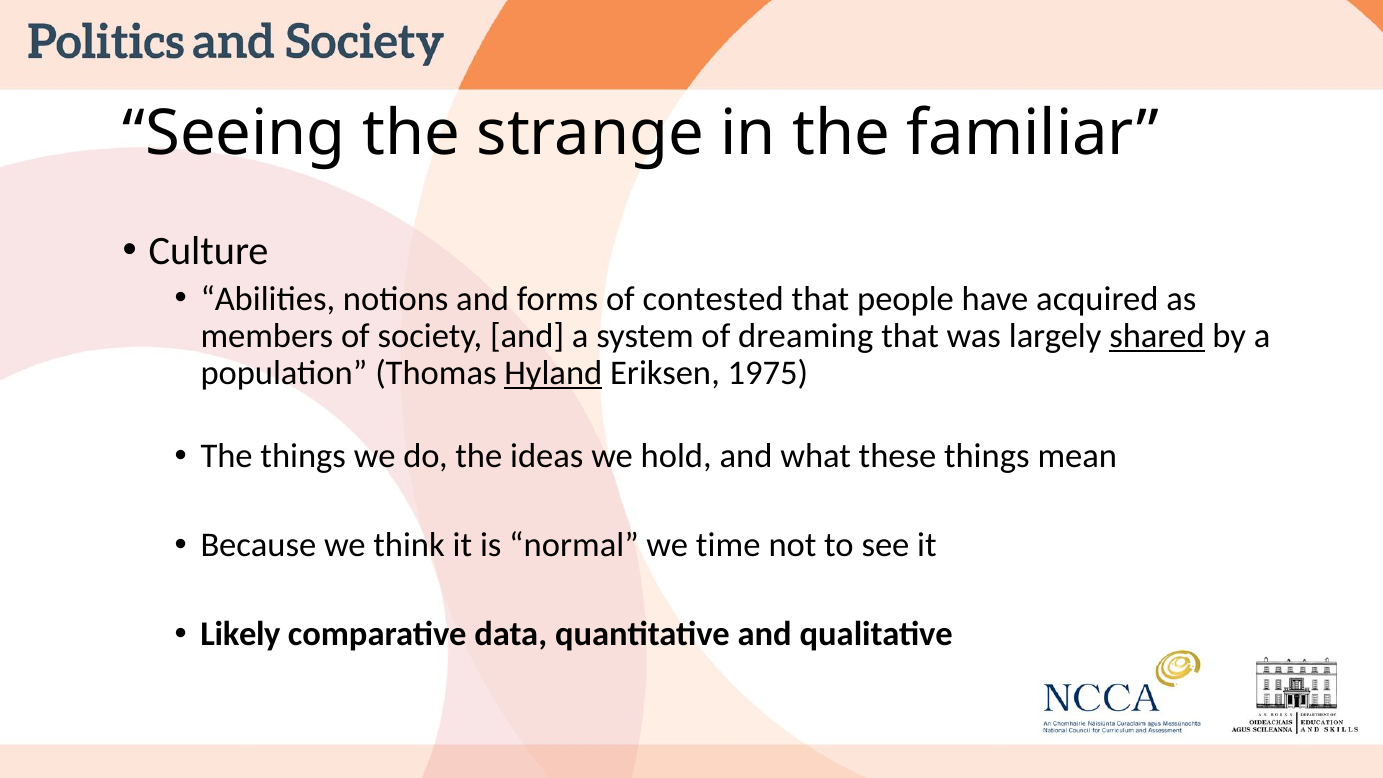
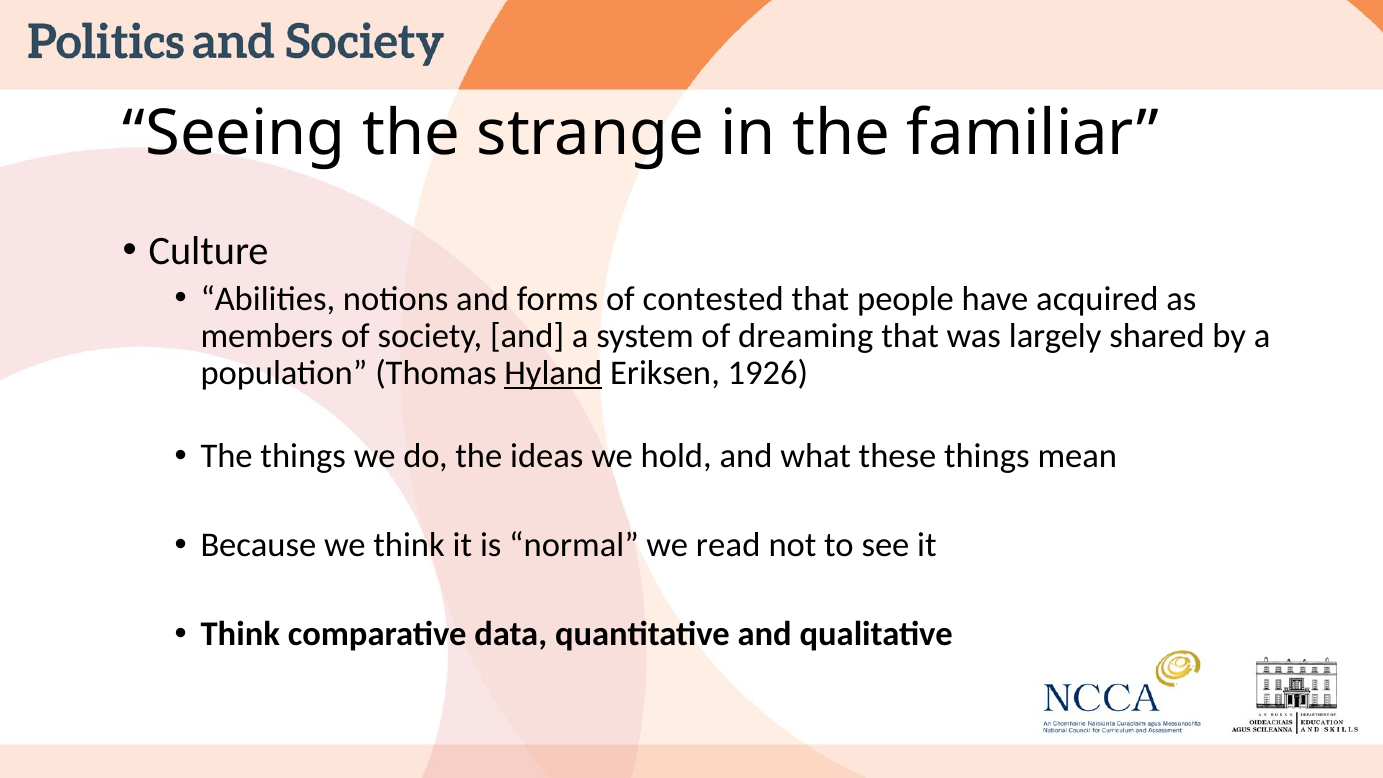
shared underline: present -> none
1975: 1975 -> 1926
time: time -> read
Likely at (240, 634): Likely -> Think
